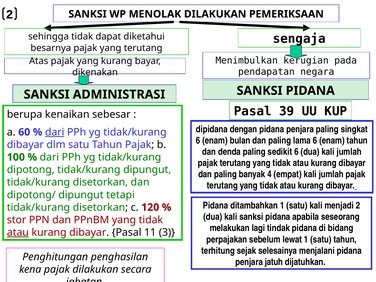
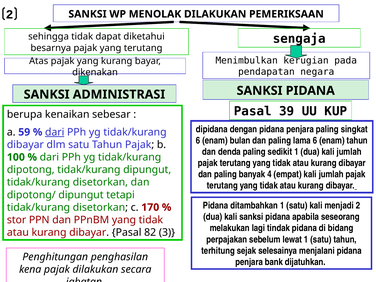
60: 60 -> 59
sedikit 6: 6 -> 1
120: 120 -> 170
atau at (18, 232) underline: present -> none
11: 11 -> 82
jatuh: jatuh -> bank
